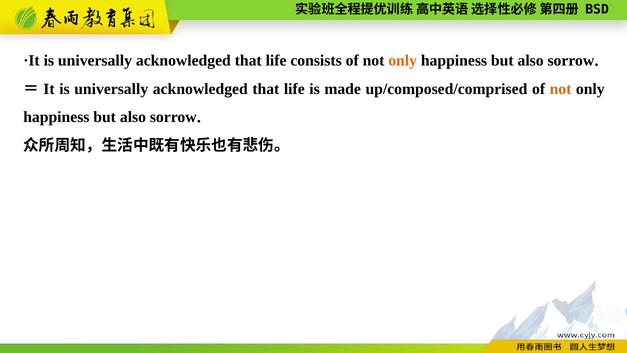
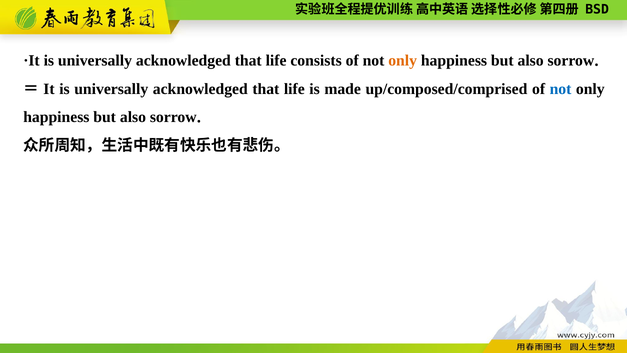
not at (561, 89) colour: orange -> blue
